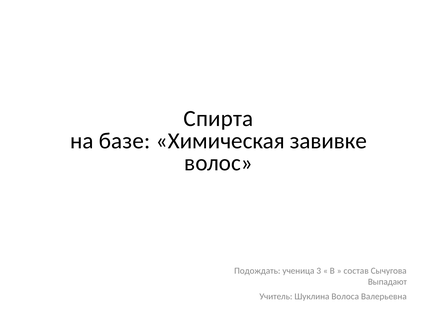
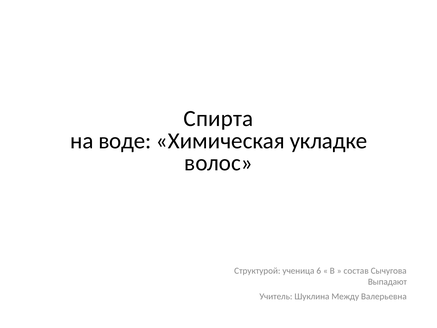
базе: базе -> воде
завивке: завивке -> укладке
Подождать: Подождать -> Структурой
3: 3 -> 6
Волоса: Волоса -> Между
